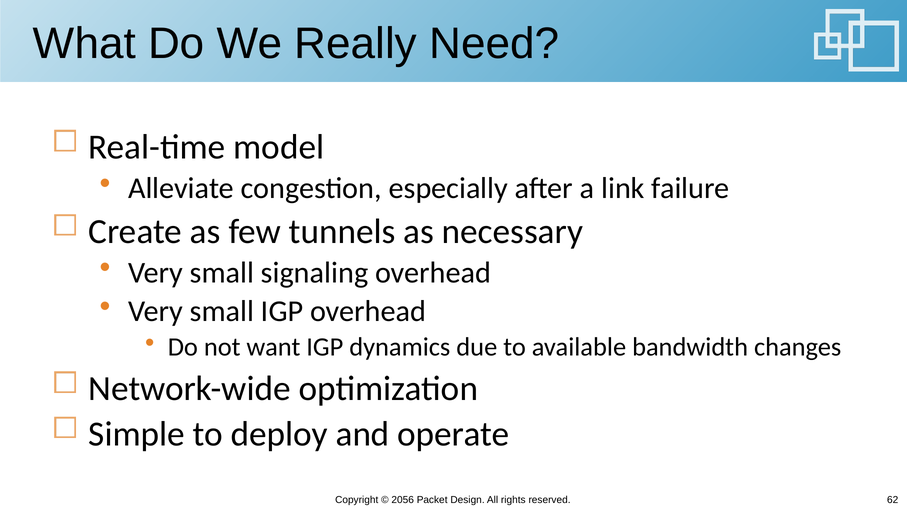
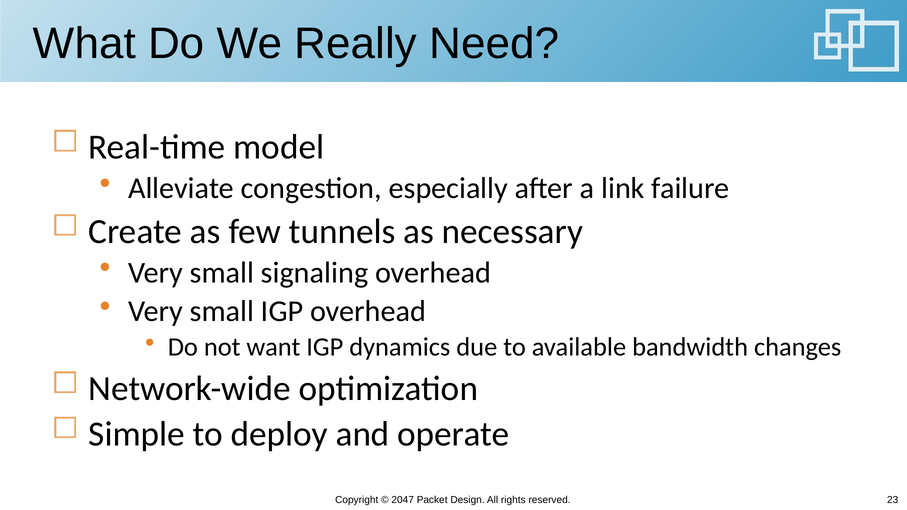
2056: 2056 -> 2047
62: 62 -> 23
